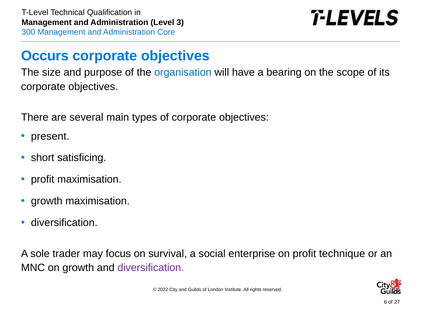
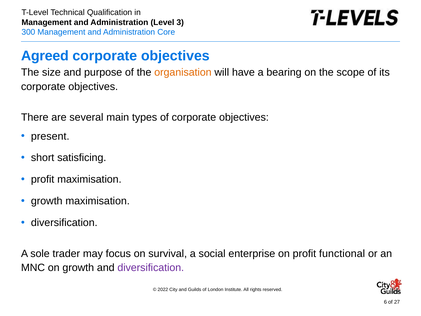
Occurs: Occurs -> Agreed
organisation colour: blue -> orange
technique: technique -> functional
